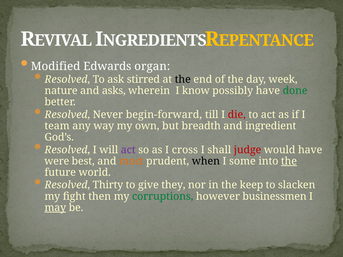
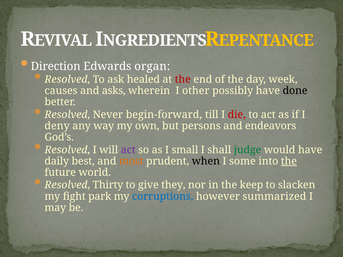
Modified: Modified -> Direction
stirred: stirred -> healed
the at (183, 79) colour: black -> red
nature: nature -> causes
know: know -> other
done colour: green -> black
team: team -> deny
breadth: breadth -> persons
ingredient: ingredient -> endeavors
cross: cross -> small
judge colour: red -> green
were: were -> daily
then: then -> park
corruptions colour: green -> blue
businessmen: businessmen -> summarized
may underline: present -> none
